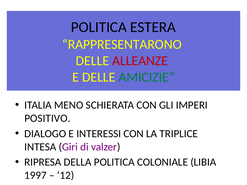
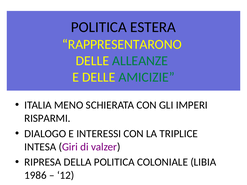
ALLEANZE colour: red -> green
POSITIVO: POSITIVO -> RISPARMI
1997: 1997 -> 1986
